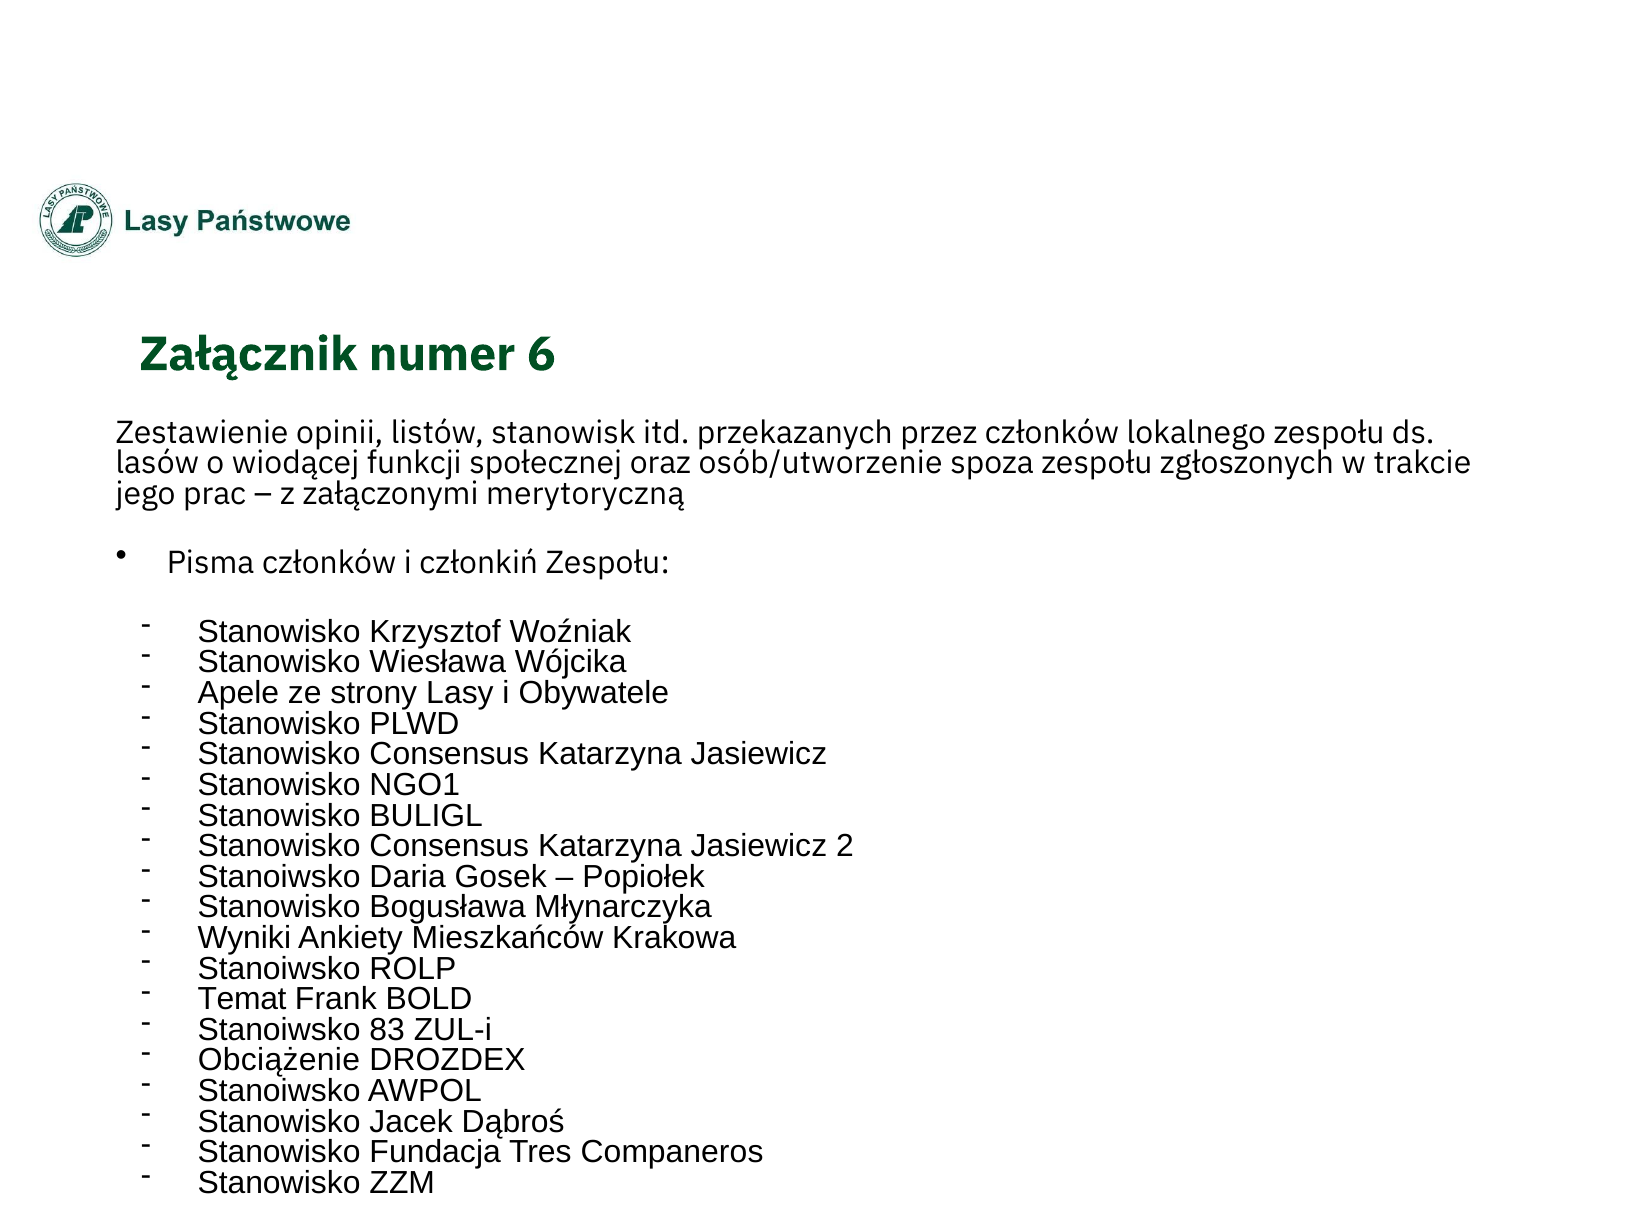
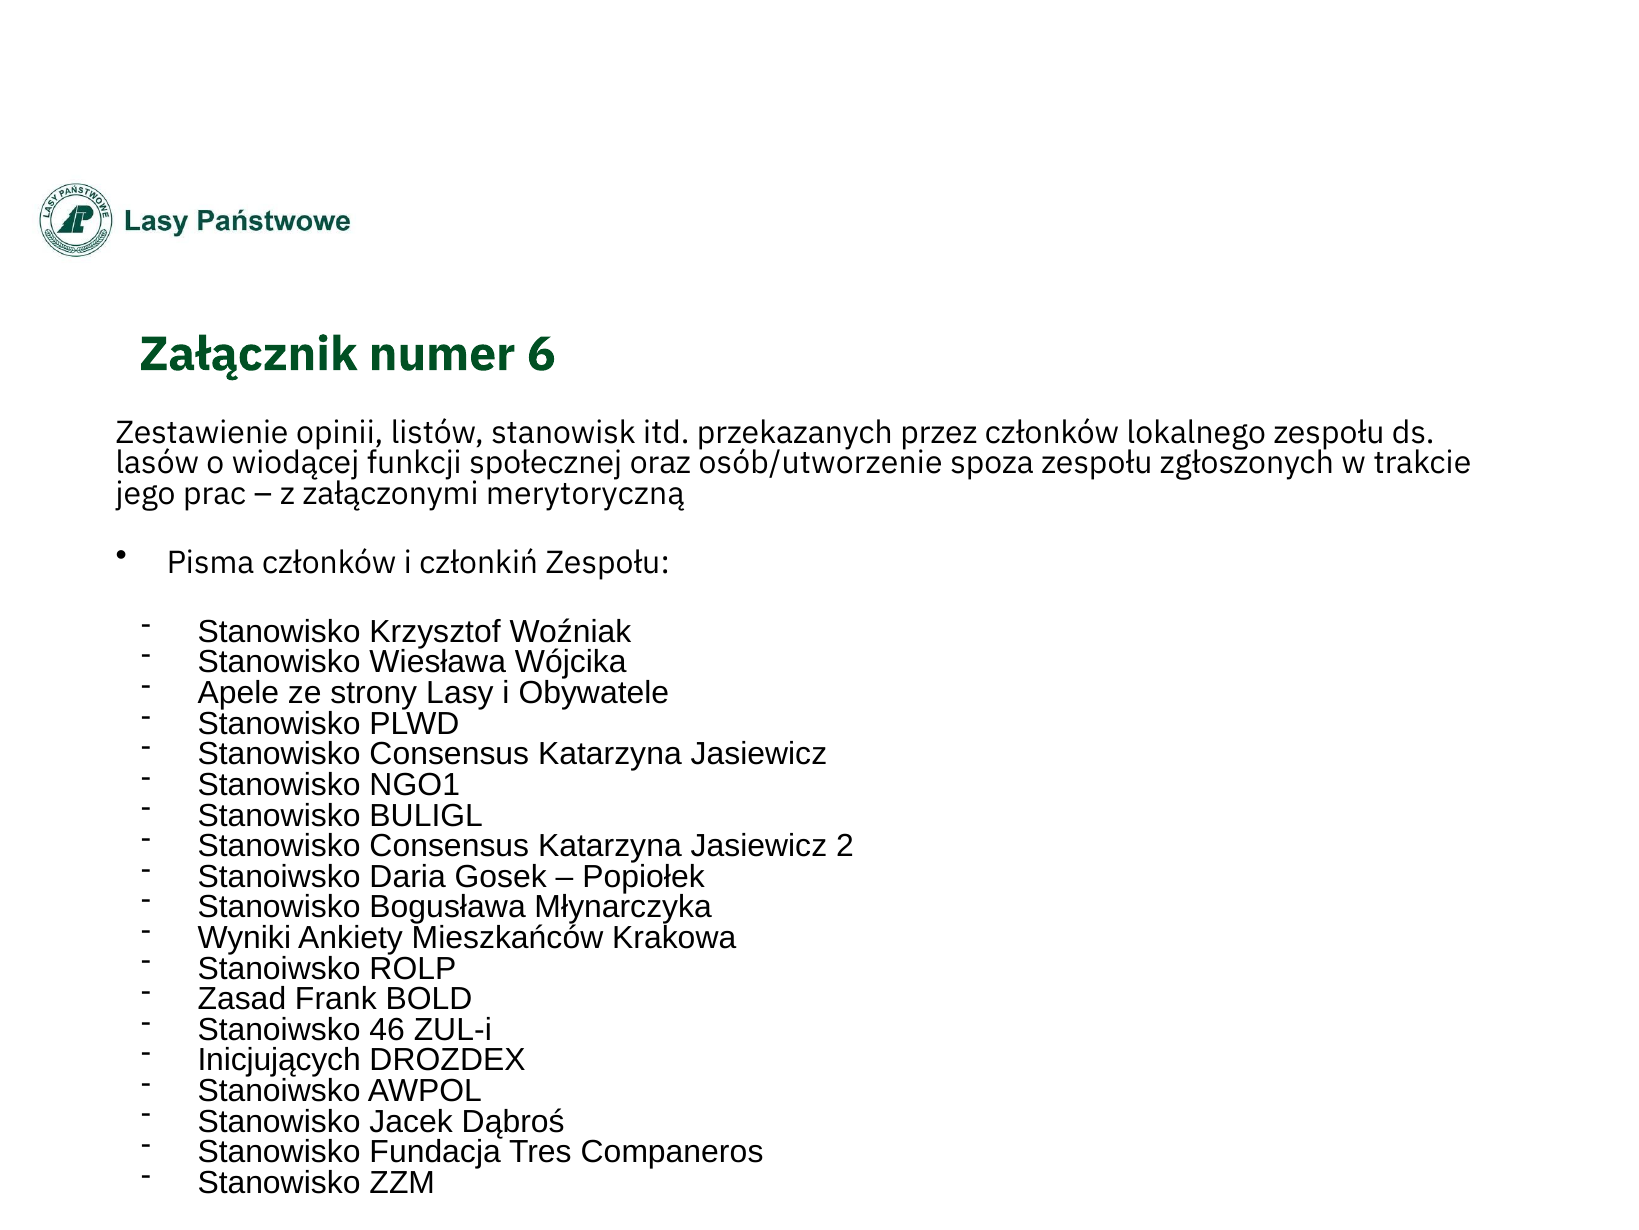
Temat: Temat -> Zasad
83: 83 -> 46
Obciążenie: Obciążenie -> Inicjujących
